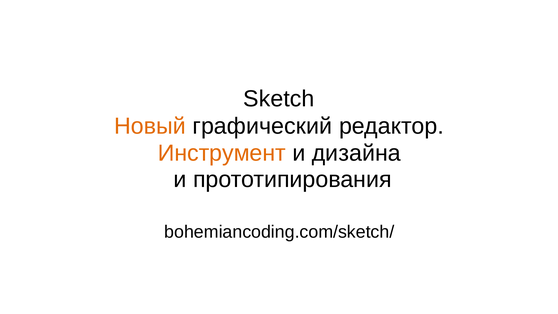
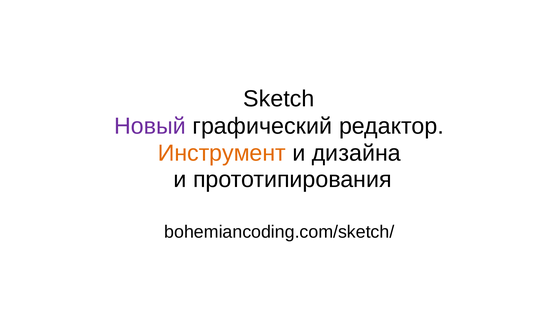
Новый colour: orange -> purple
